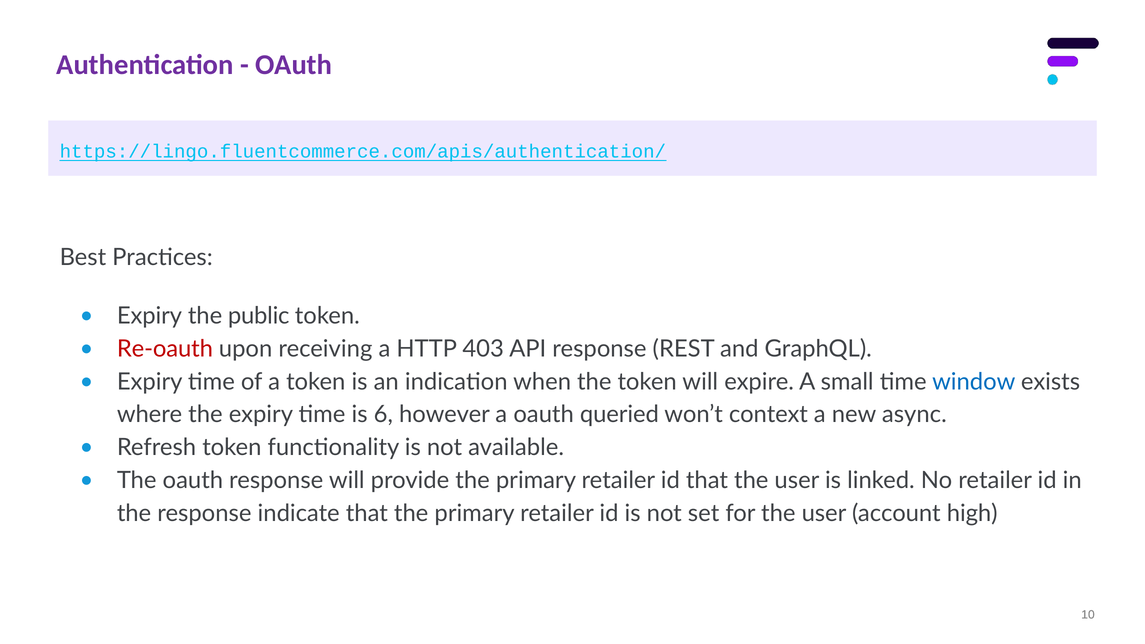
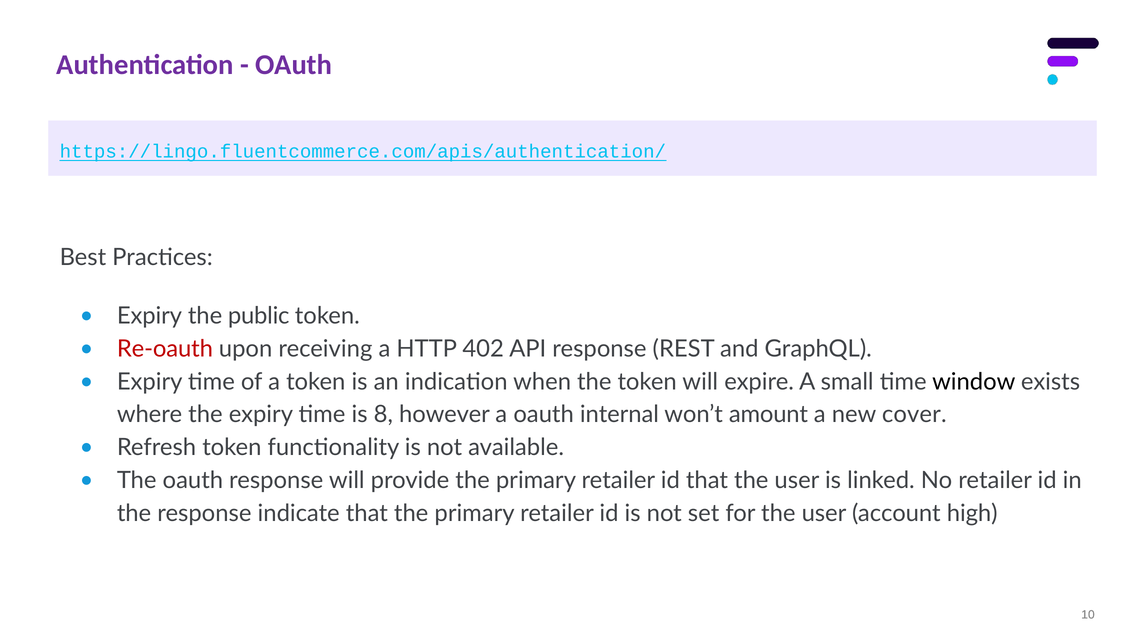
403: 403 -> 402
window colour: blue -> black
6: 6 -> 8
queried: queried -> internal
context: context -> amount
async: async -> cover
